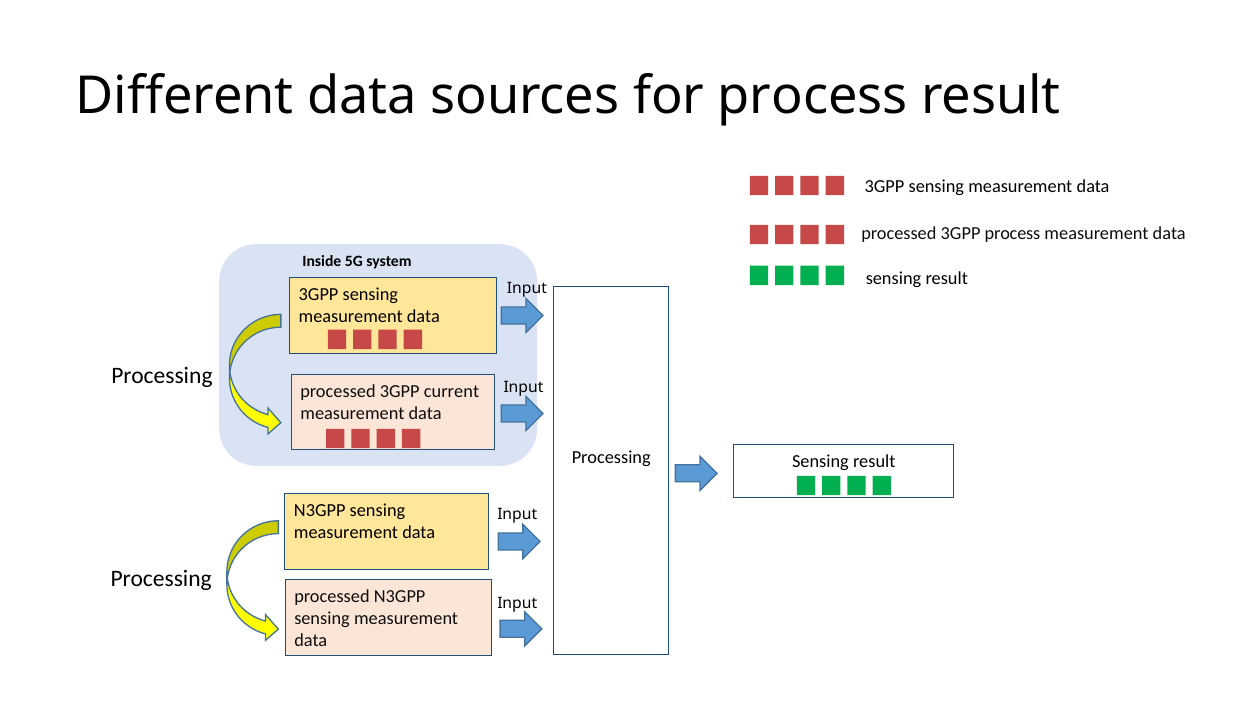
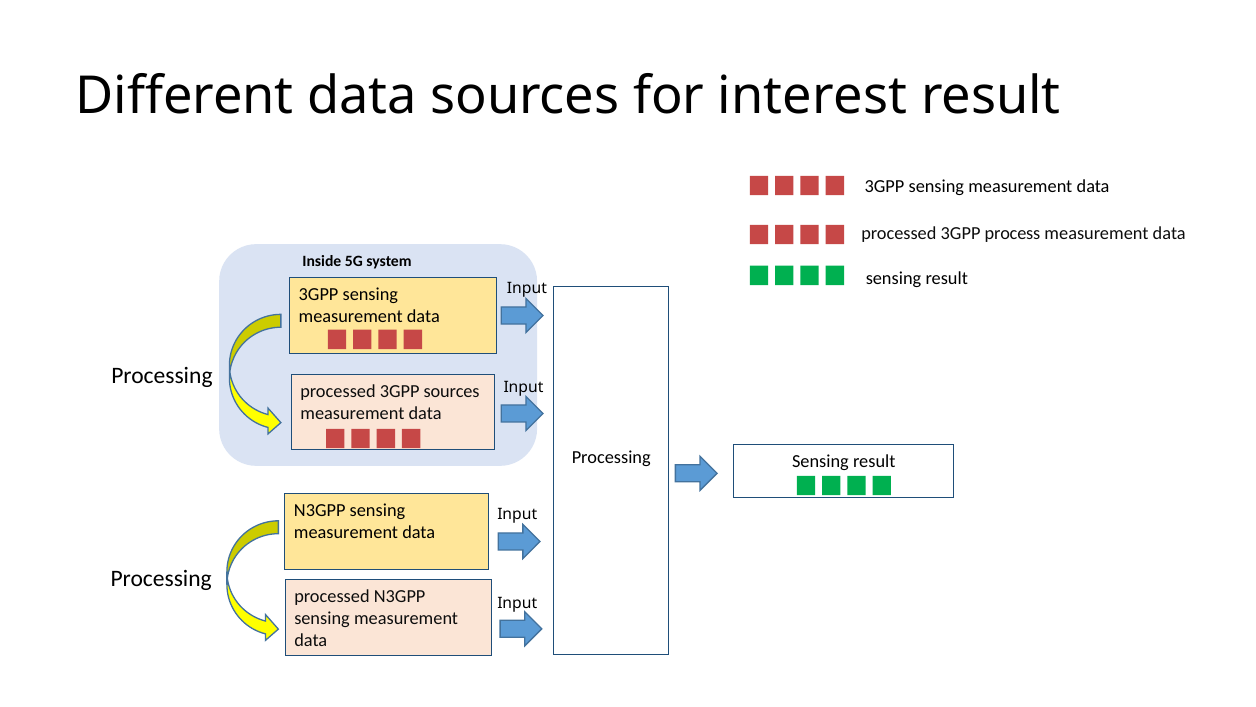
for process: process -> interest
3GPP current: current -> sources
